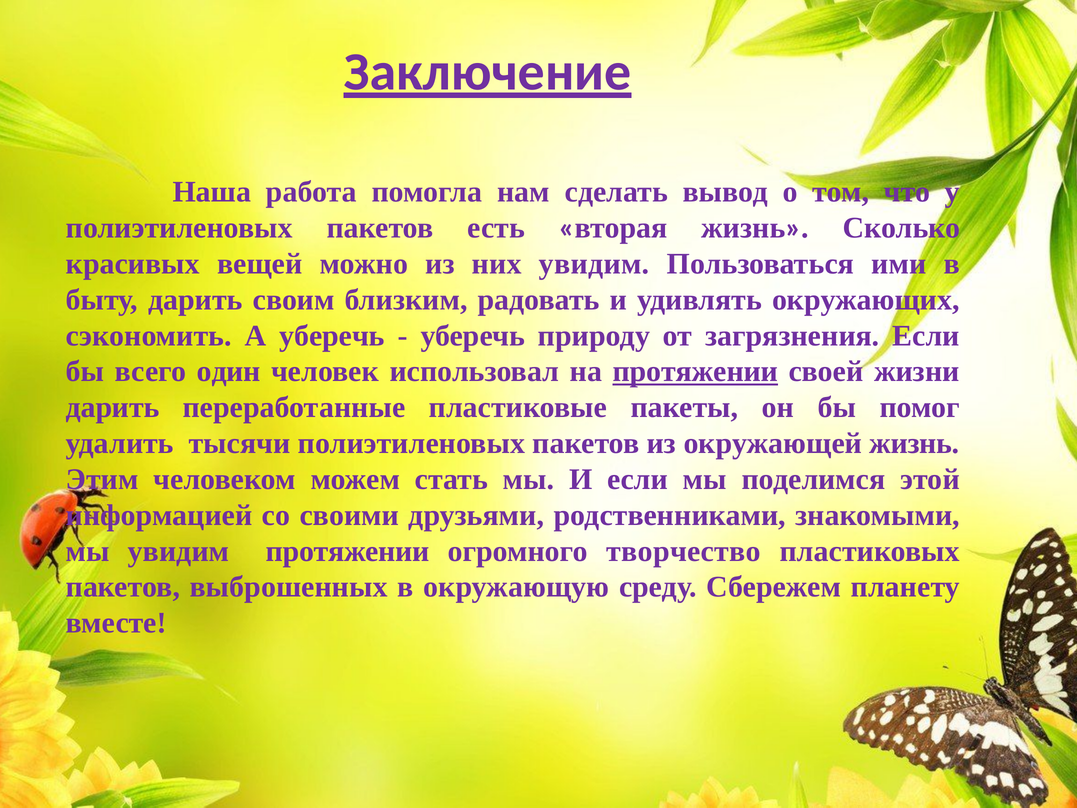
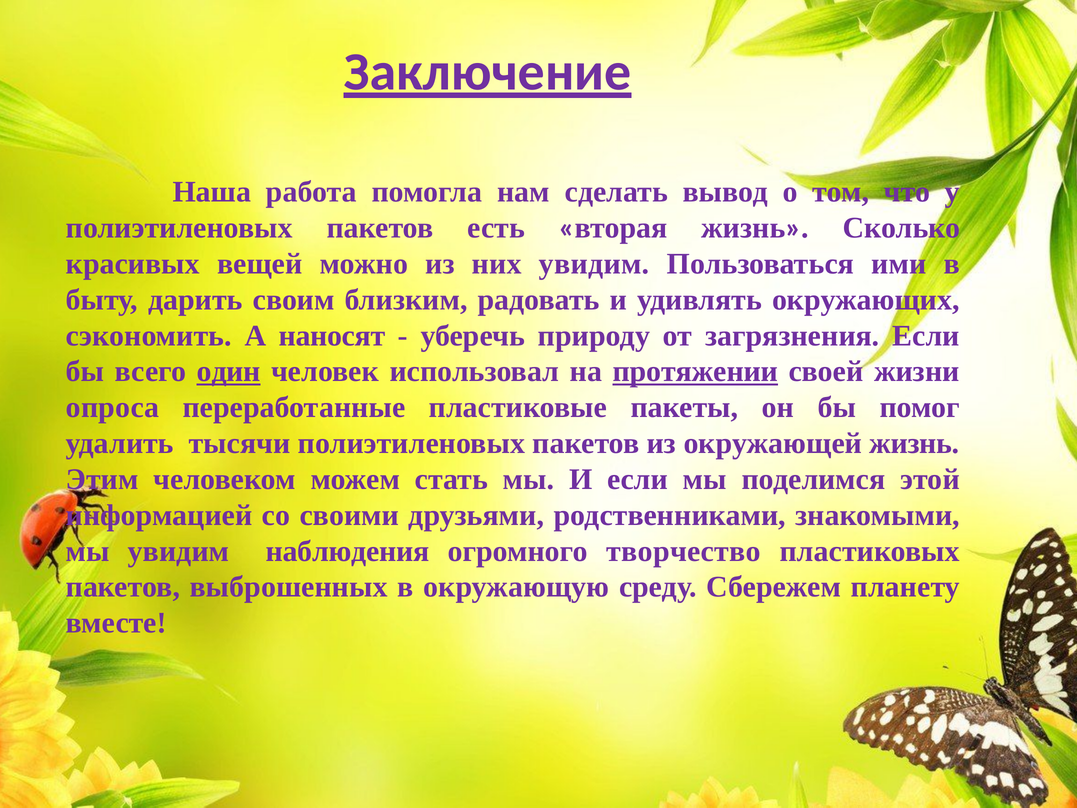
А уберечь: уберечь -> наносят
один underline: none -> present
дарить at (113, 407): дарить -> опроса
увидим протяжении: протяжении -> наблюдения
